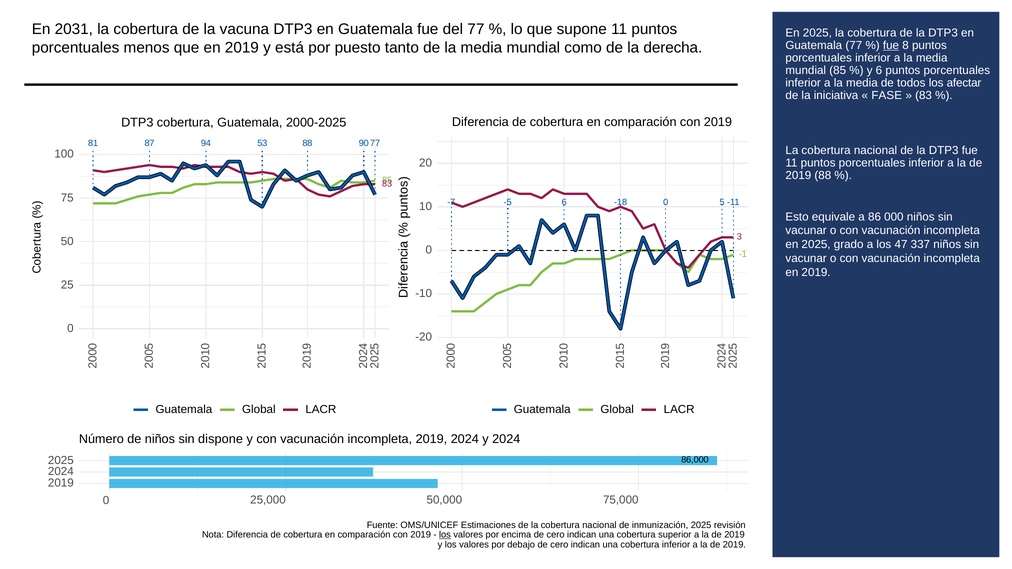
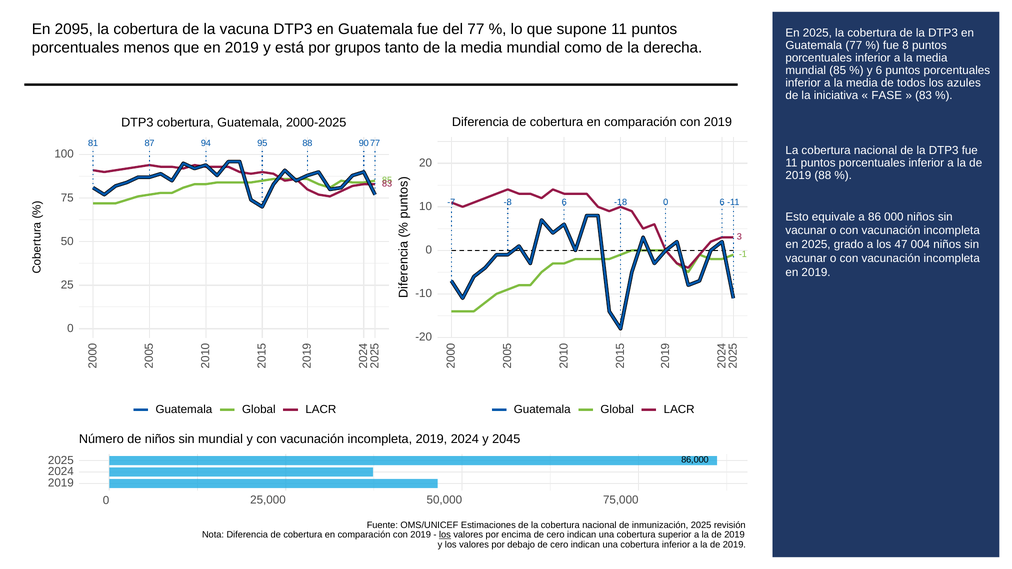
2031: 2031 -> 2095
fue at (891, 45) underline: present -> none
puesto: puesto -> grupos
afectar: afectar -> azules
53: 53 -> 95
-5: -5 -> -8
-18 0 5: 5 -> 6
337: 337 -> 004
sin dispone: dispone -> mundial
y 2024: 2024 -> 2045
